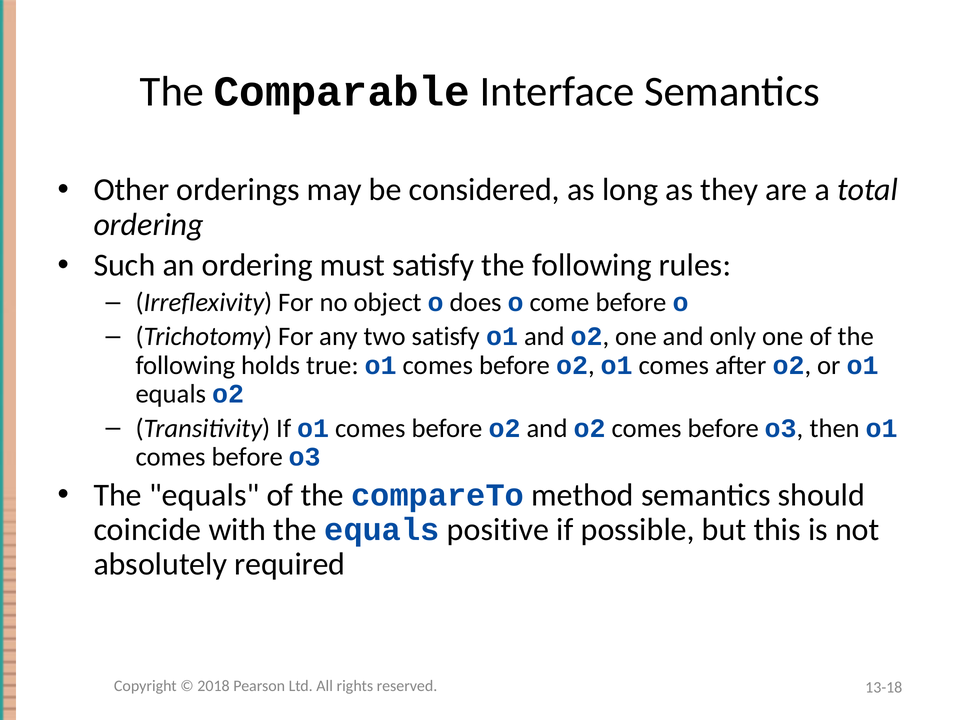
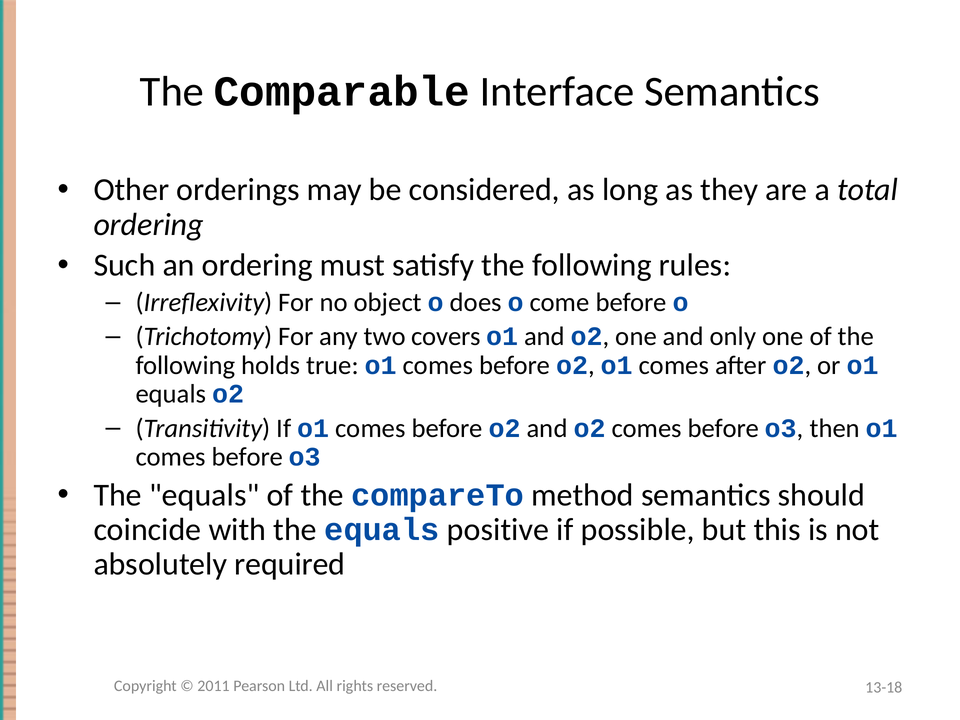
two satisfy: satisfy -> covers
2018: 2018 -> 2011
